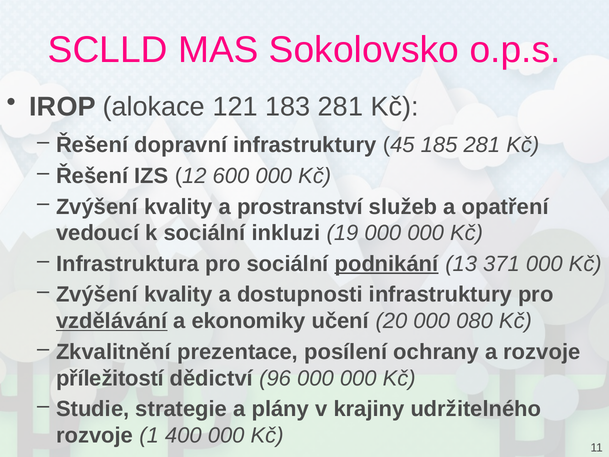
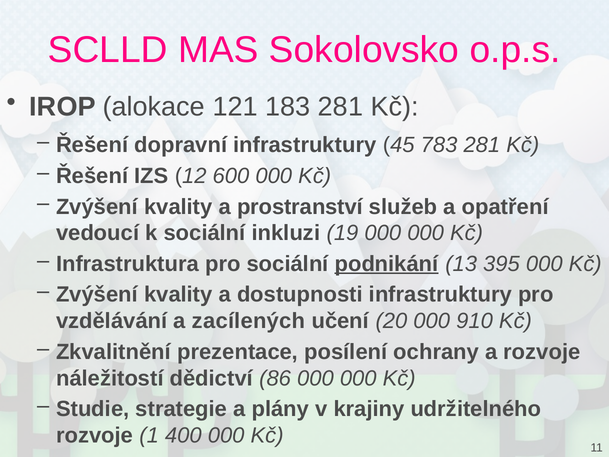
185: 185 -> 783
371: 371 -> 395
vzdělávání underline: present -> none
ekonomiky: ekonomiky -> zacílených
080: 080 -> 910
příležitostí: příležitostí -> náležitostí
96: 96 -> 86
